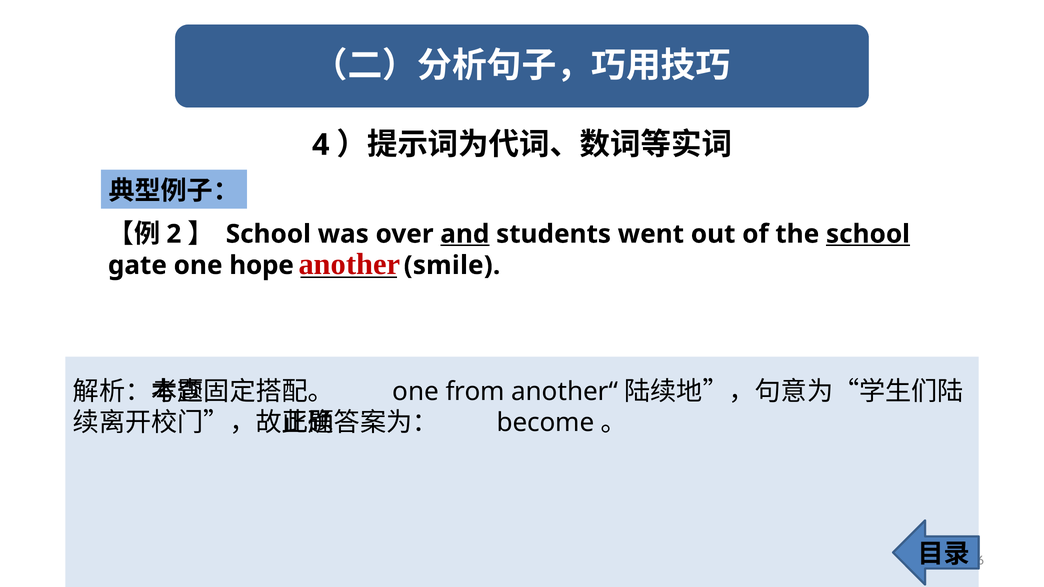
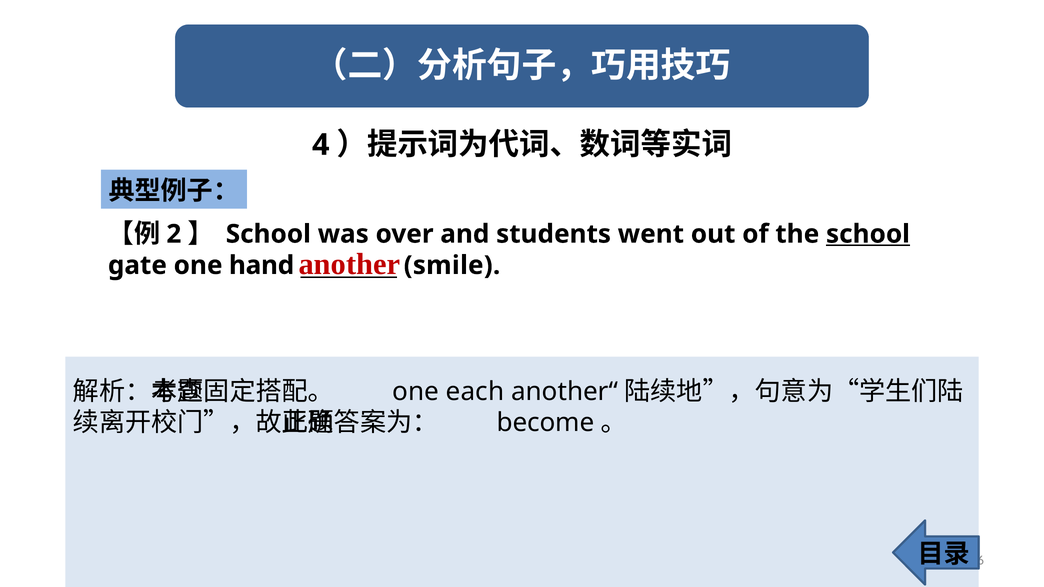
and underline: present -> none
hope: hope -> hand
from: from -> each
